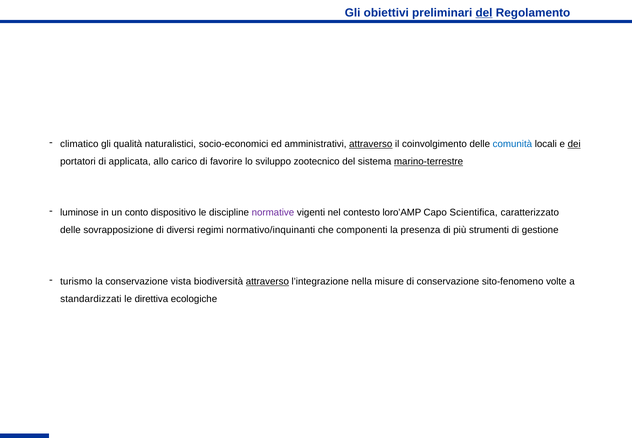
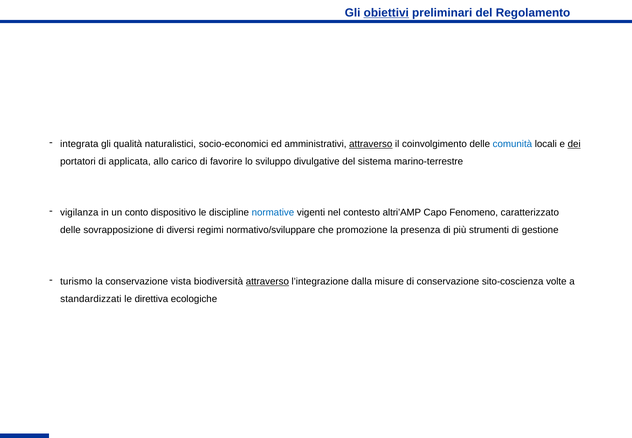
obiettivi underline: none -> present
del at (484, 13) underline: present -> none
climatico: climatico -> integrata
zootecnico: zootecnico -> divulgative
marino-terrestre underline: present -> none
luminose: luminose -> vigilanza
normative colour: purple -> blue
loro’AMP: loro’AMP -> altri’AMP
Scientifica: Scientifica -> Fenomeno
normativo/inquinanti: normativo/inquinanti -> normativo/sviluppare
componenti: componenti -> promozione
nella: nella -> dalla
sito-fenomeno: sito-fenomeno -> sito-coscienza
